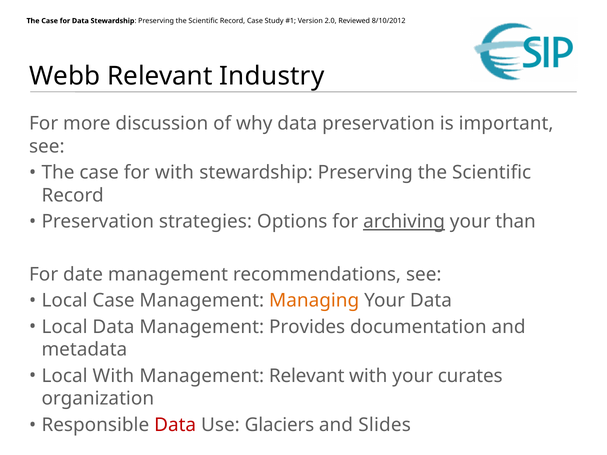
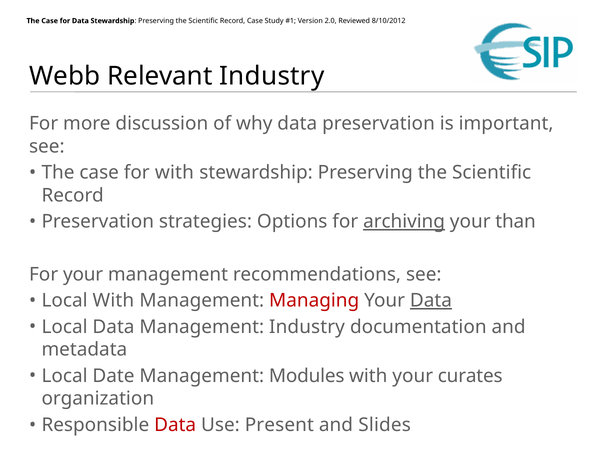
For date: date -> your
Local Case: Case -> With
Managing colour: orange -> red
Data at (431, 301) underline: none -> present
Management Provides: Provides -> Industry
Local With: With -> Date
Management Relevant: Relevant -> Modules
Glaciers: Glaciers -> Present
